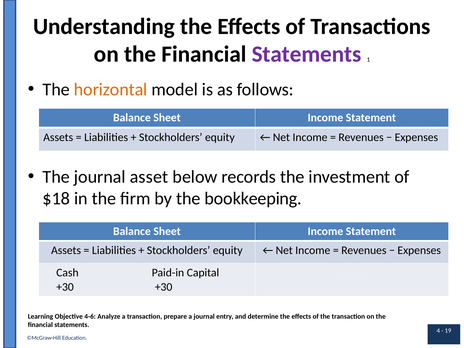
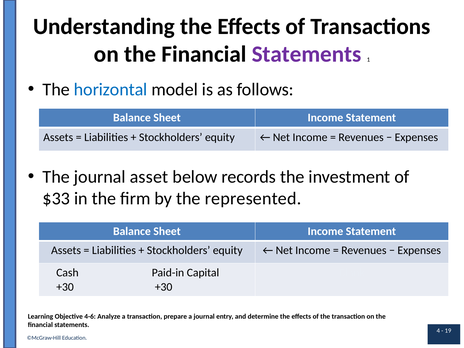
horizontal colour: orange -> blue
$18: $18 -> $33
bookkeeping: bookkeeping -> represented
